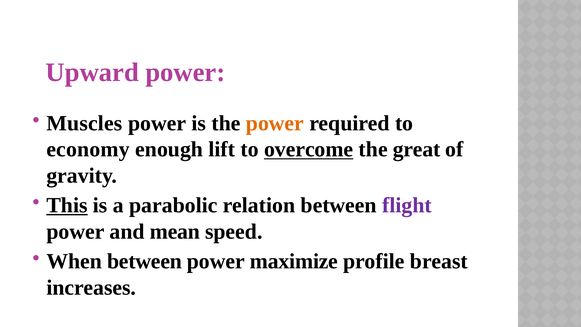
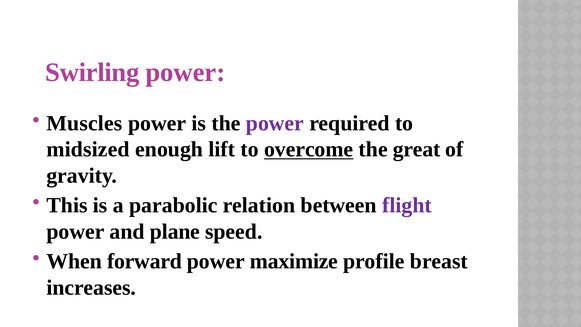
Upward: Upward -> Swirling
power at (275, 123) colour: orange -> purple
economy: economy -> midsized
This underline: present -> none
mean: mean -> plane
When between: between -> forward
